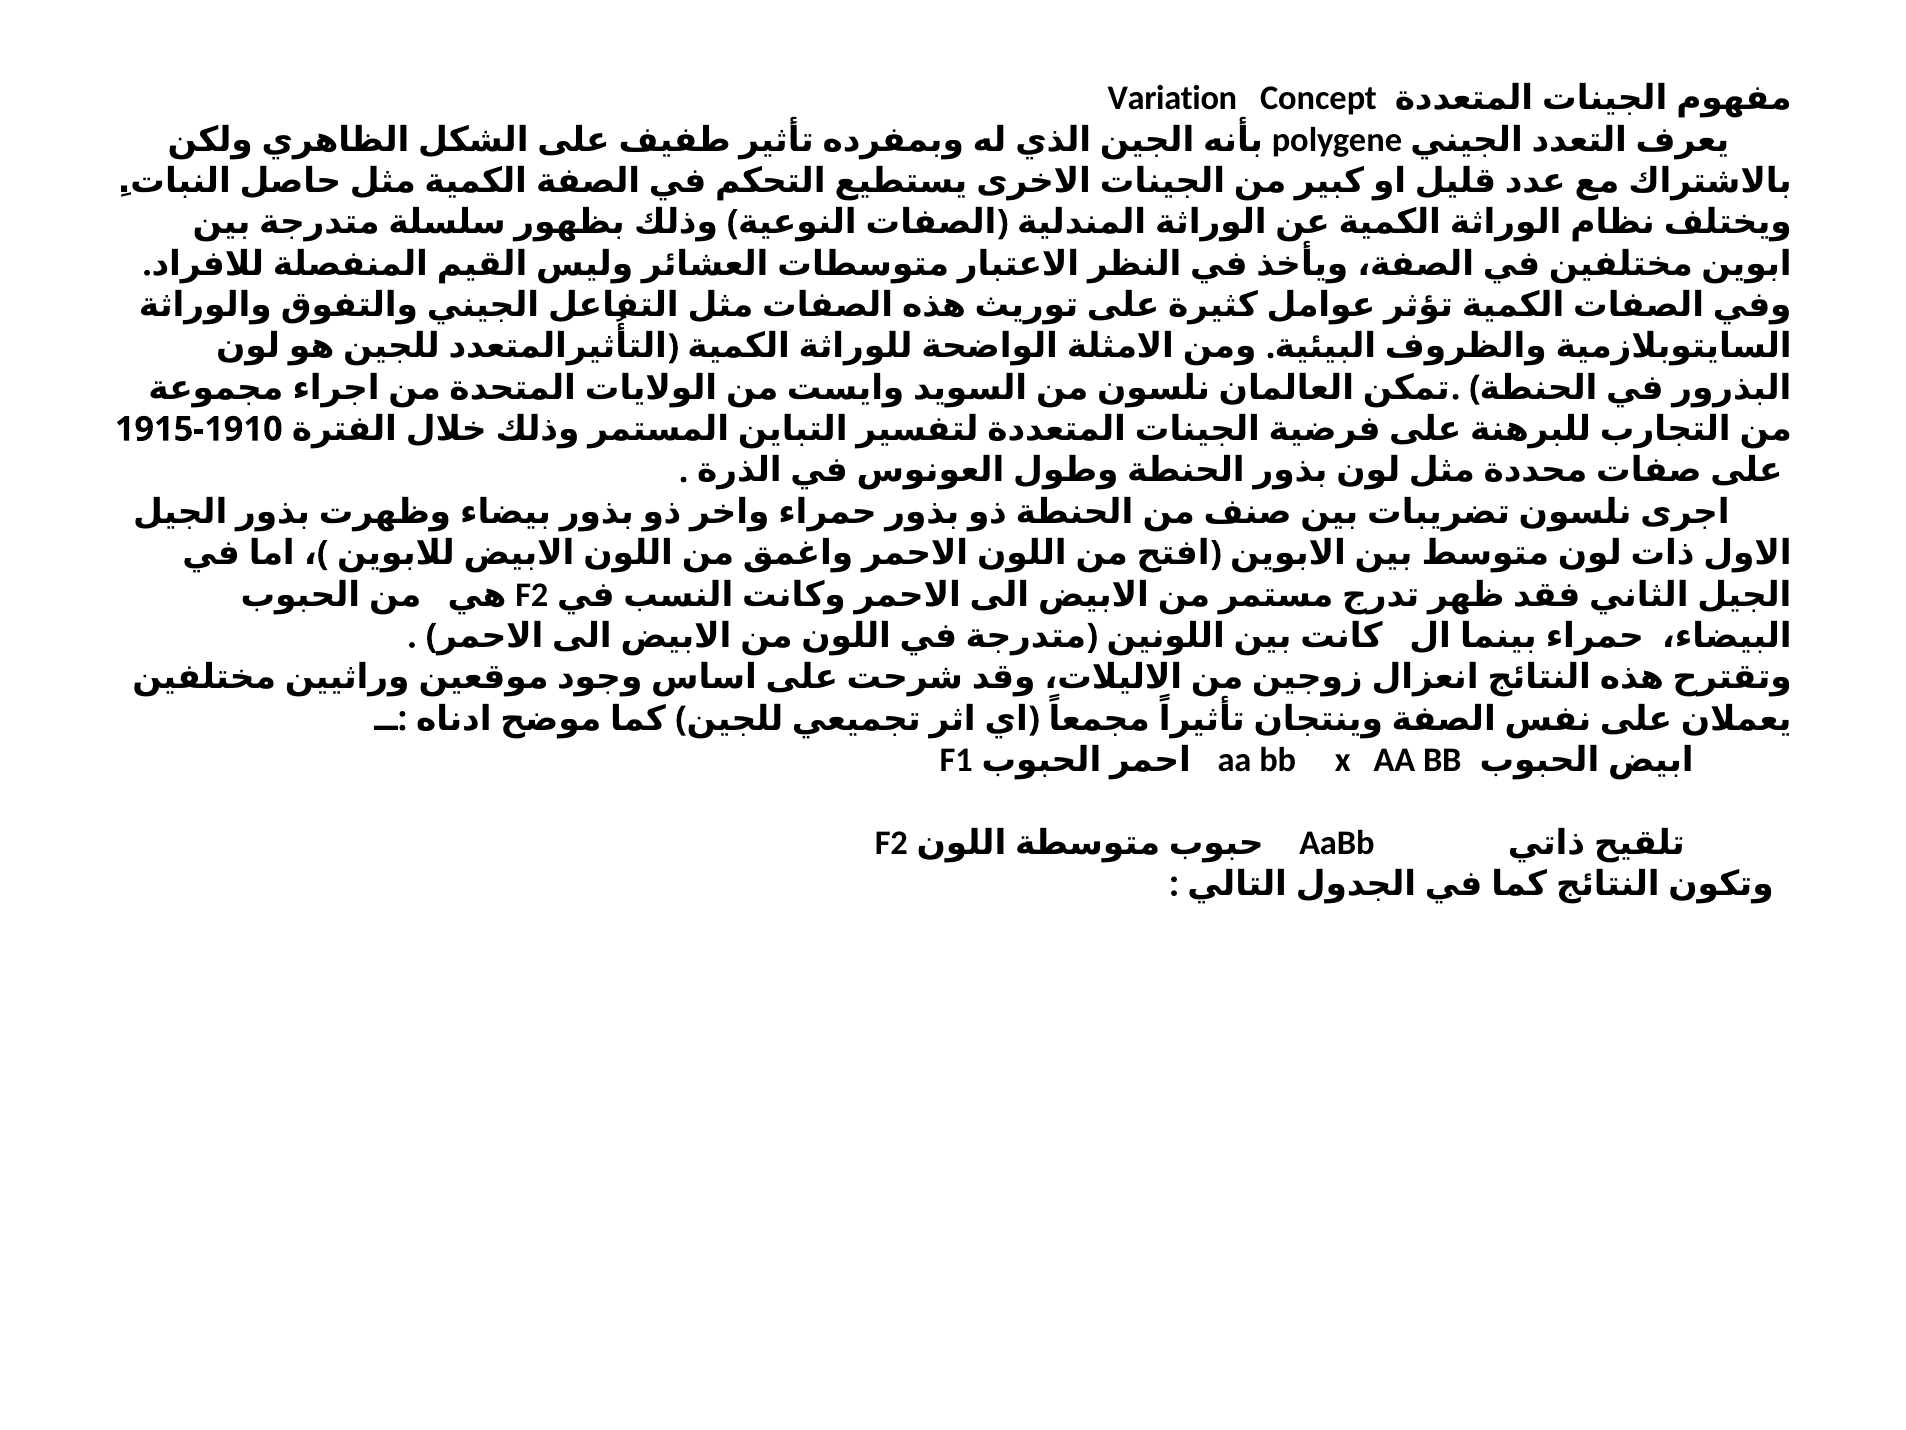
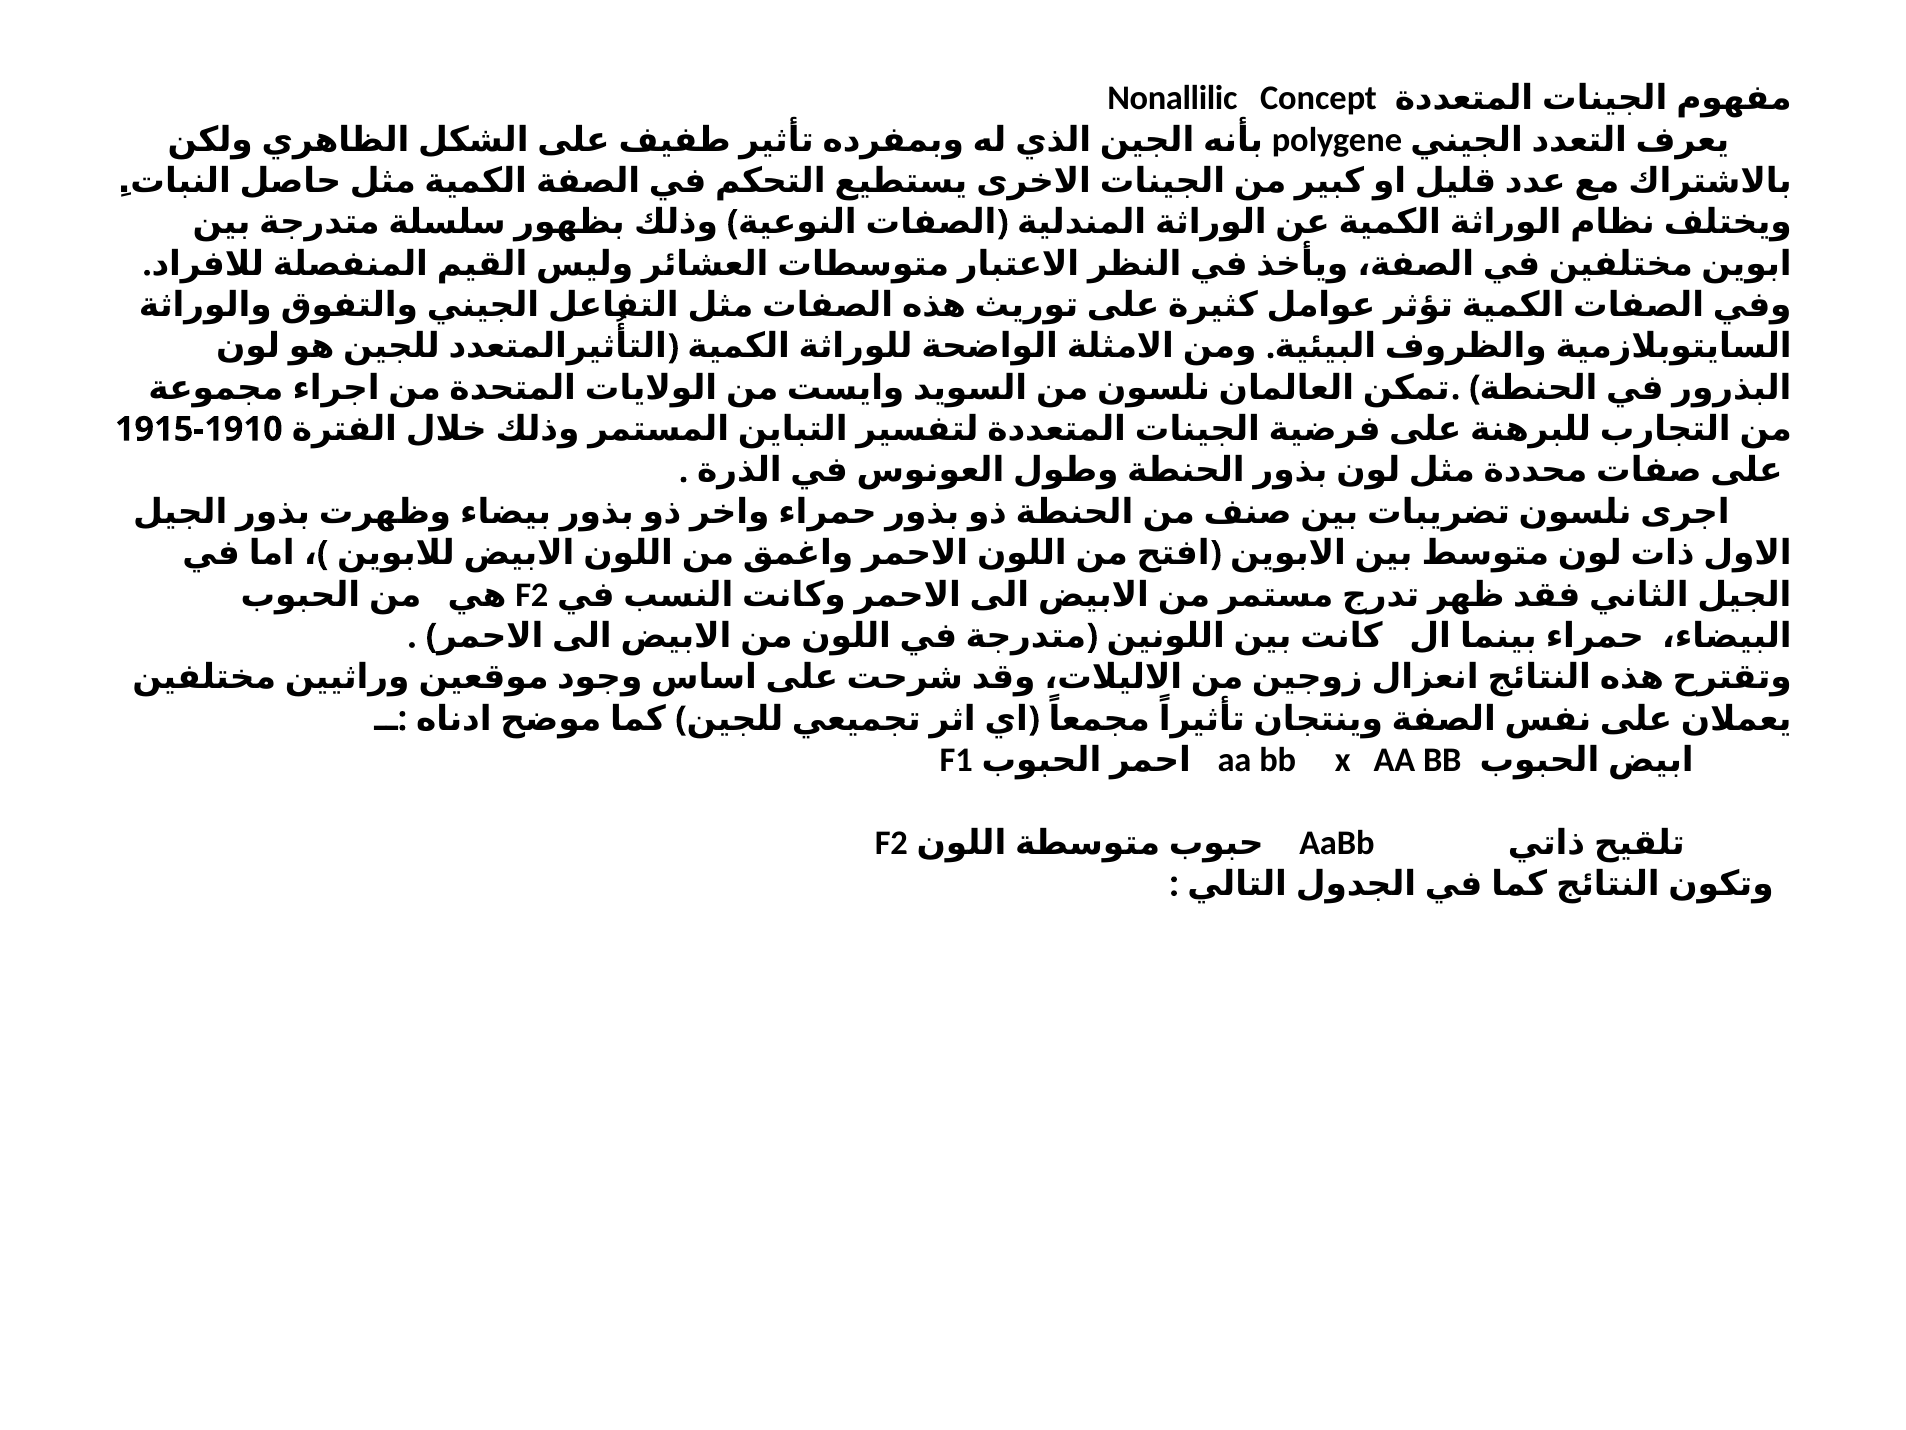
Variation: Variation -> Nonallilic
